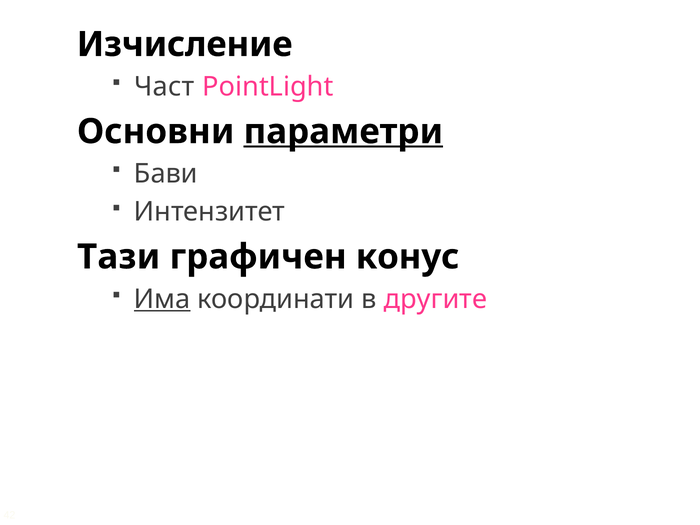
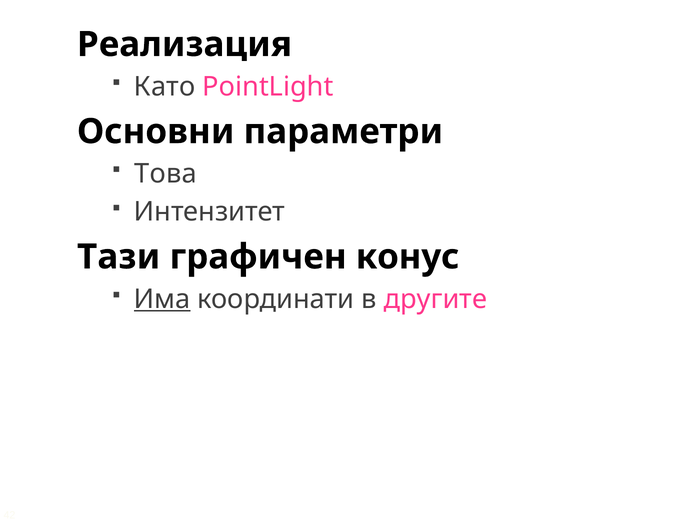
Изчисление: Изчисление -> Реализация
Част: Част -> Като
параметри underline: present -> none
Бави: Бави -> Това
